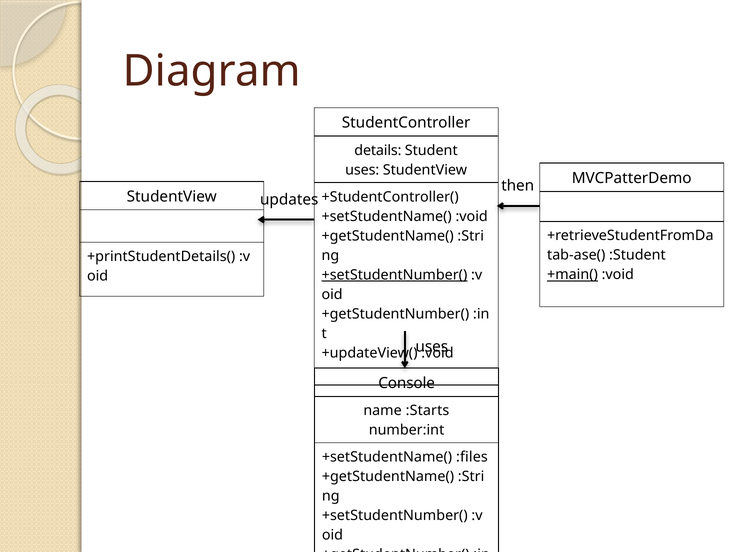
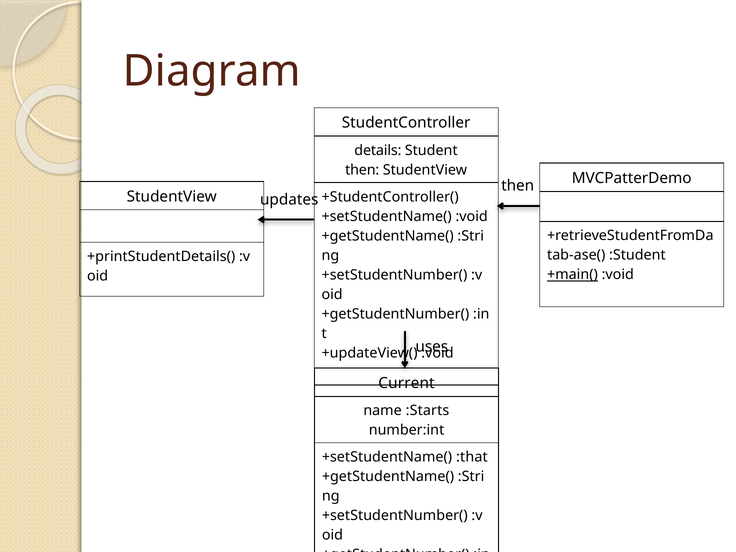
uses at (362, 170): uses -> then
+setStudentNumber( at (394, 275) underline: present -> none
Console: Console -> Current
:files: :files -> :that
